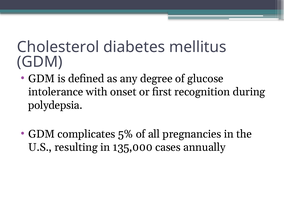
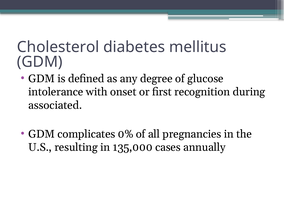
polydepsia: polydepsia -> associated
5%: 5% -> 0%
